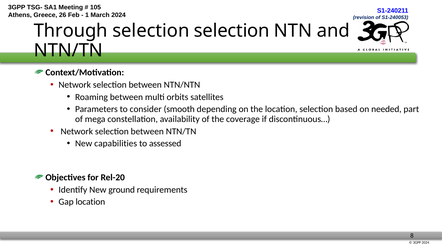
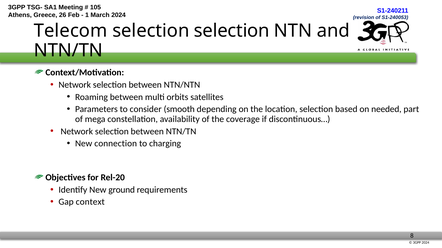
Through: Through -> Telecom
capabilities: capabilities -> connection
assessed: assessed -> charging
Gap location: location -> context
